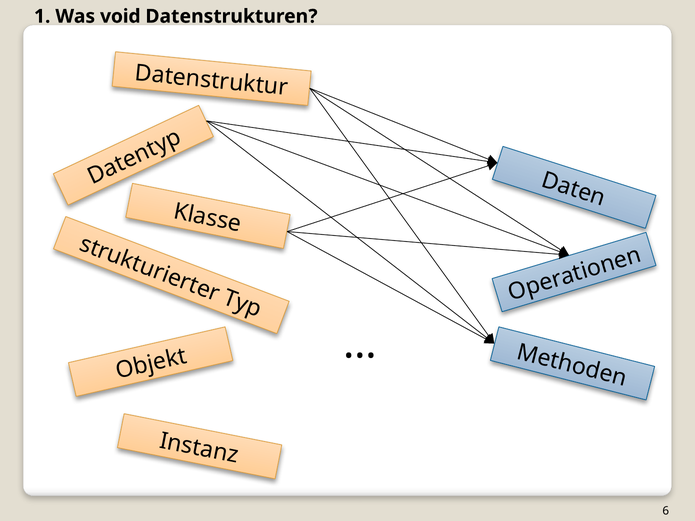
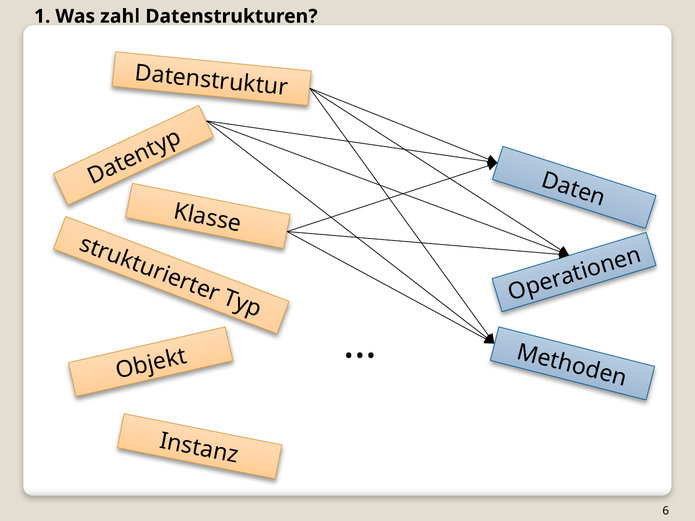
void: void -> zahl
